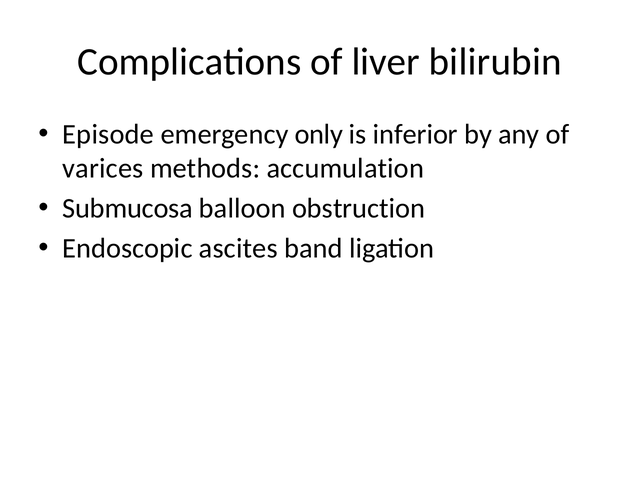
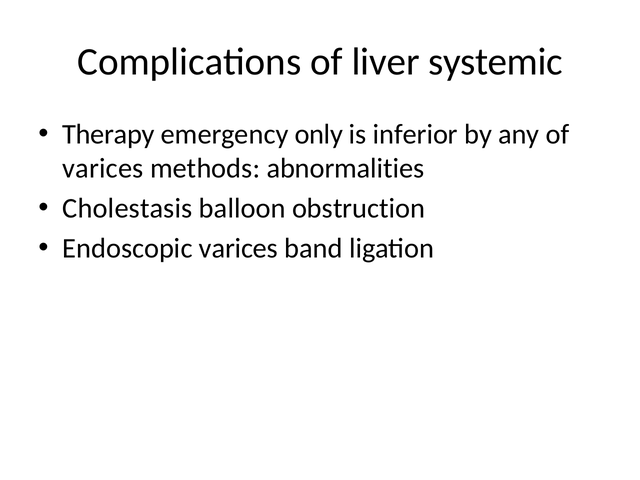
bilirubin: bilirubin -> systemic
Episode: Episode -> Therapy
accumulation: accumulation -> abnormalities
Submucosa: Submucosa -> Cholestasis
Endoscopic ascites: ascites -> varices
